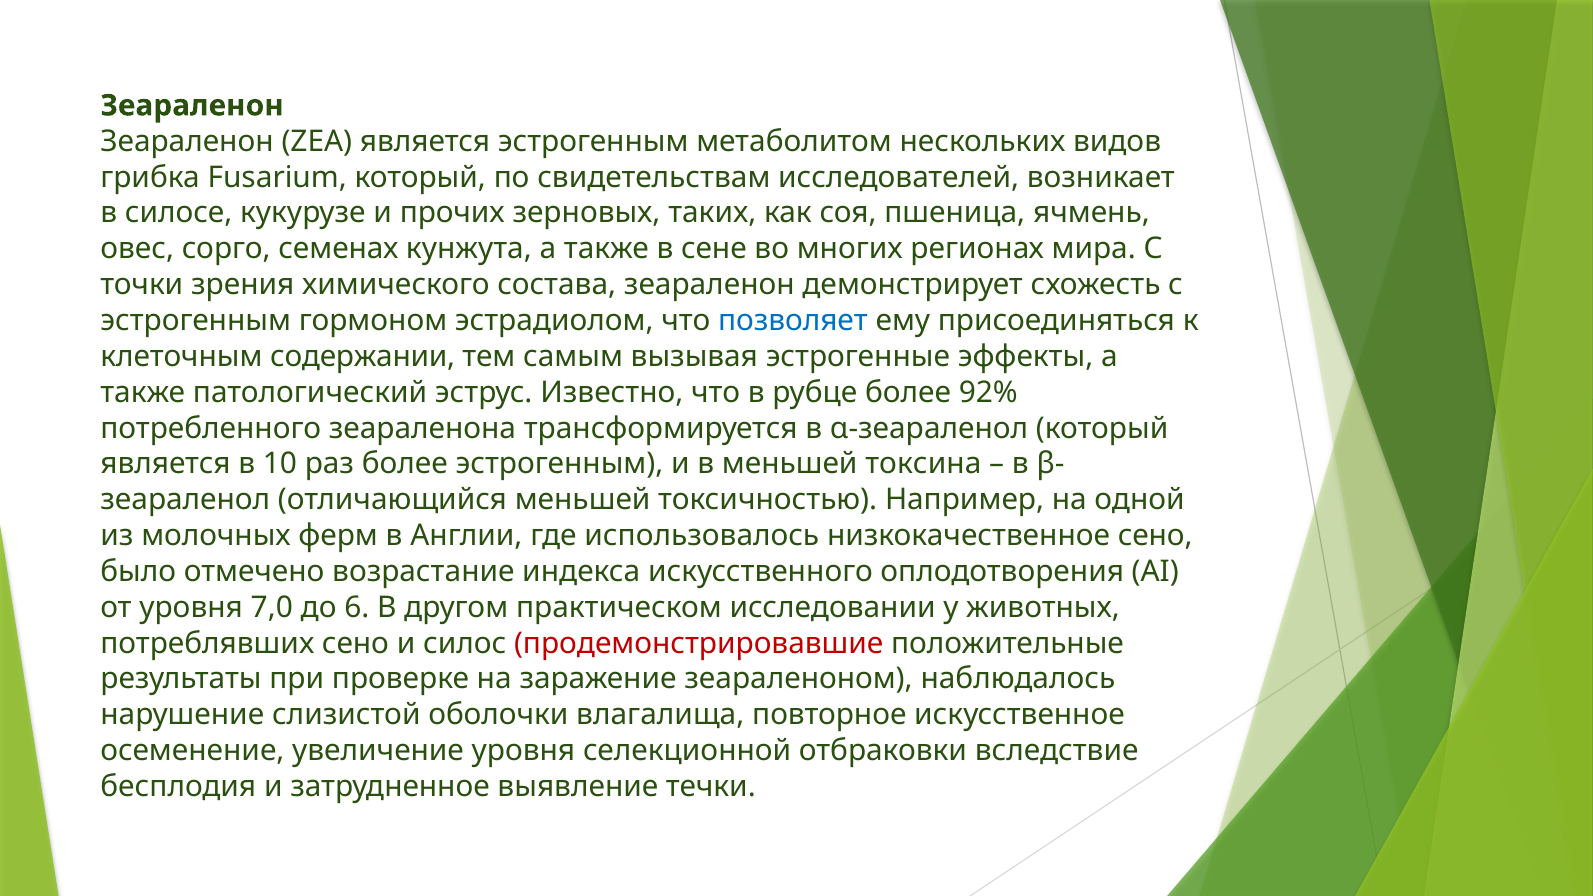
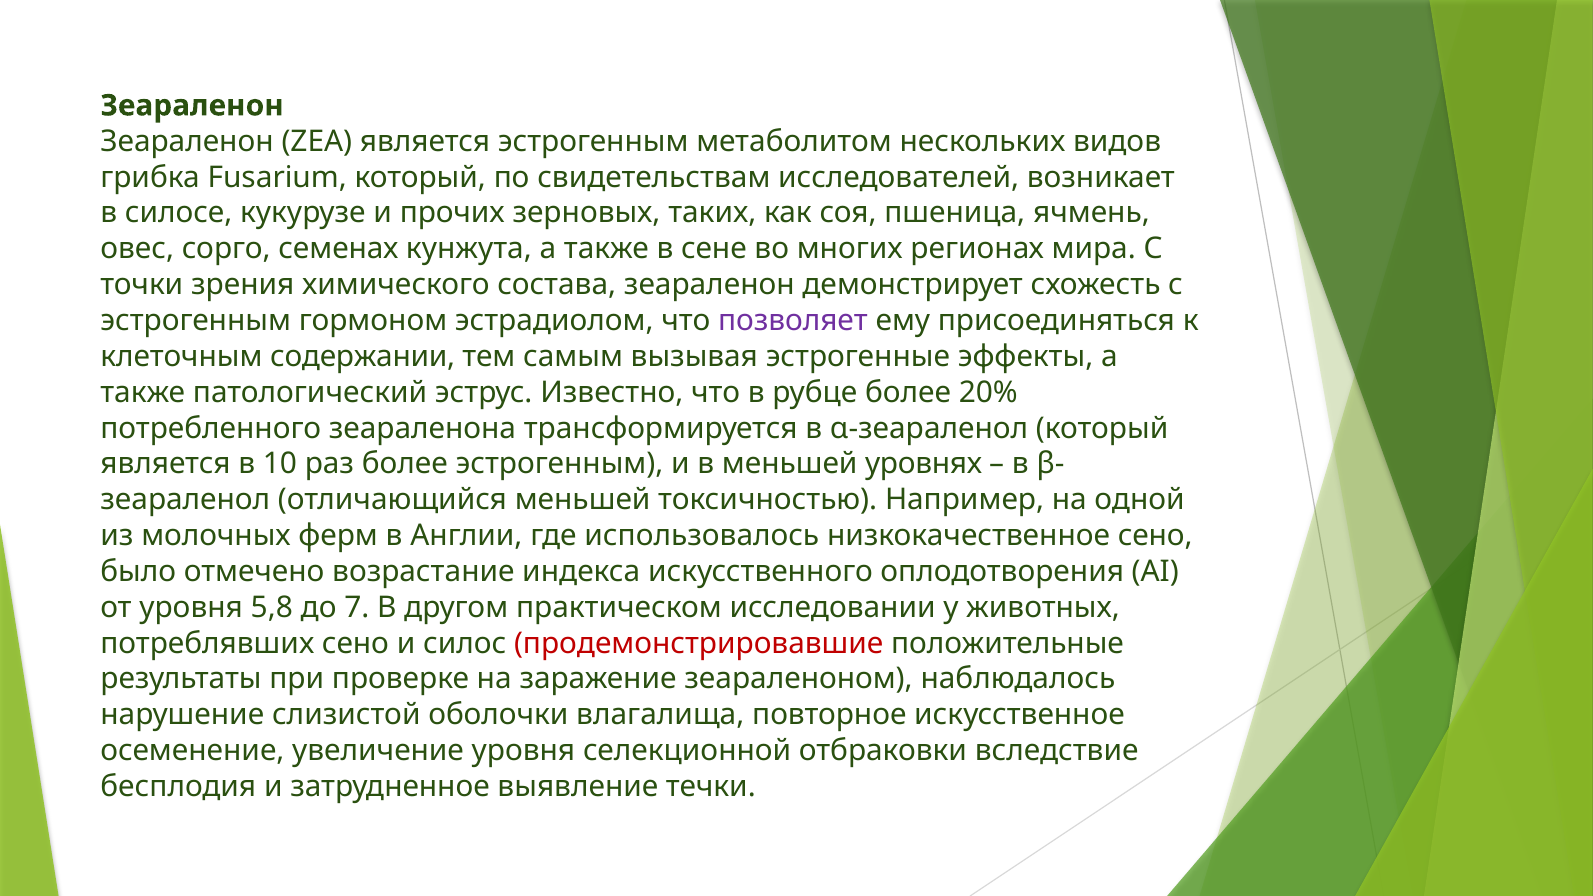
позволяет colour: blue -> purple
92%: 92% -> 20%
токсина: токсина -> уровнях
7,0: 7,0 -> 5,8
6: 6 -> 7
